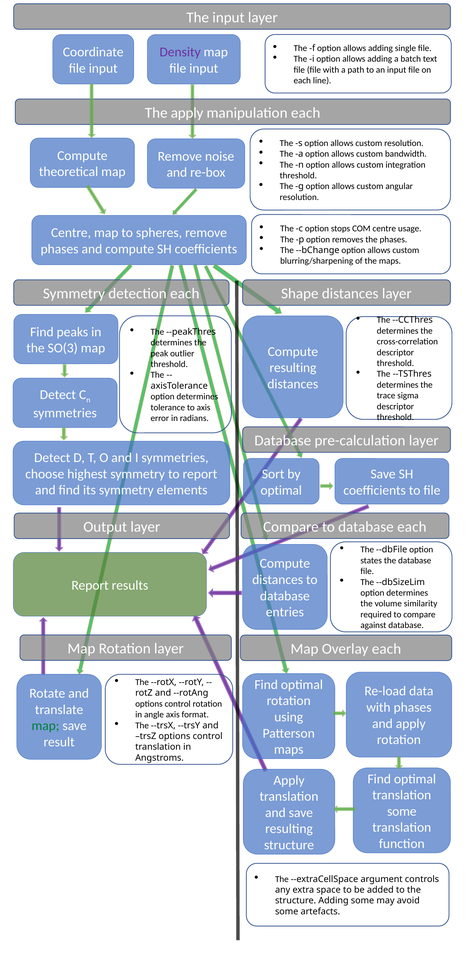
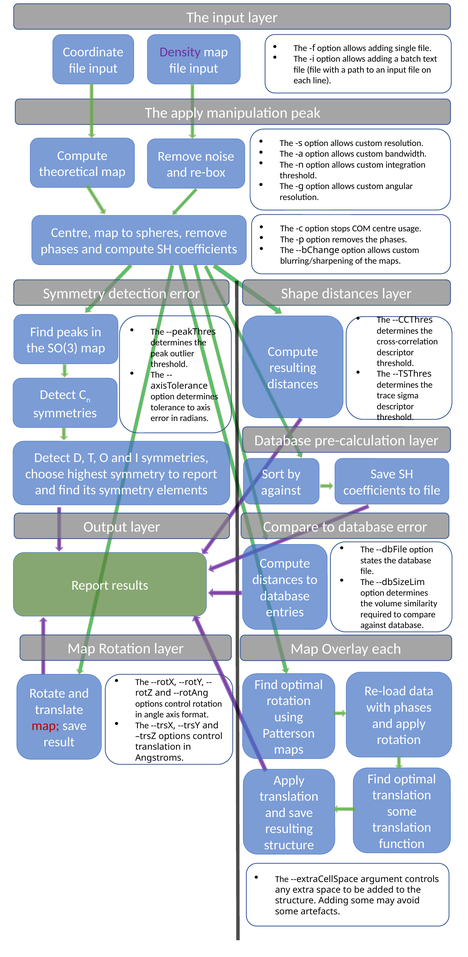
manipulation each: each -> peak
detection each: each -> error
optimal at (281, 490): optimal -> against
database each: each -> error
map at (45, 726) colour: green -> red
